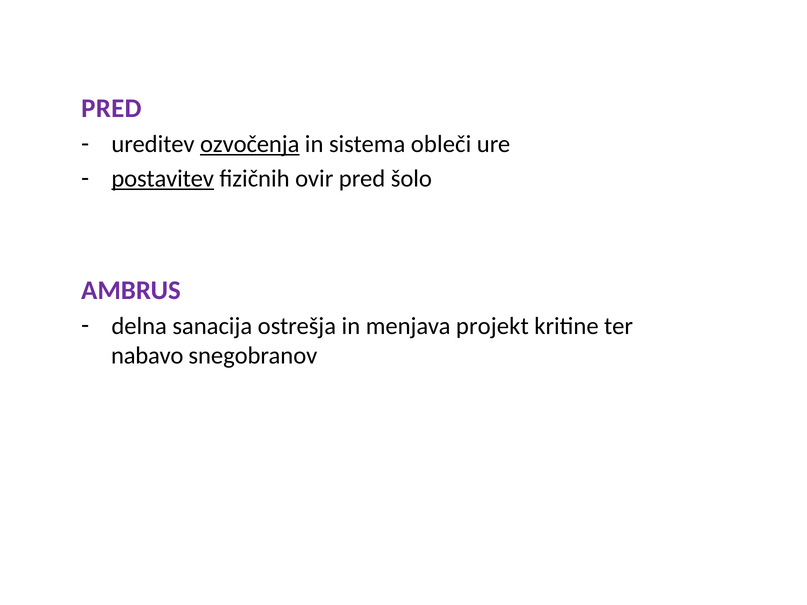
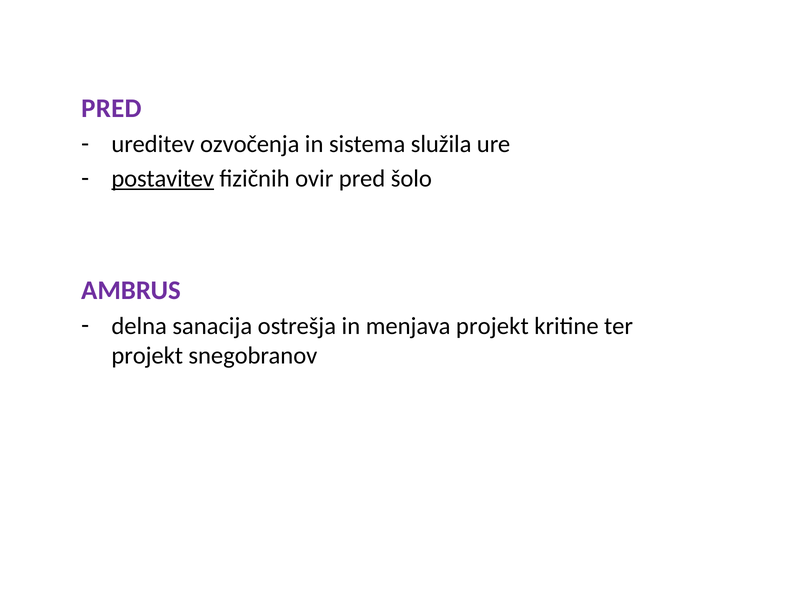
ozvočenja underline: present -> none
obleči: obleči -> služila
nabavo at (147, 356): nabavo -> projekt
